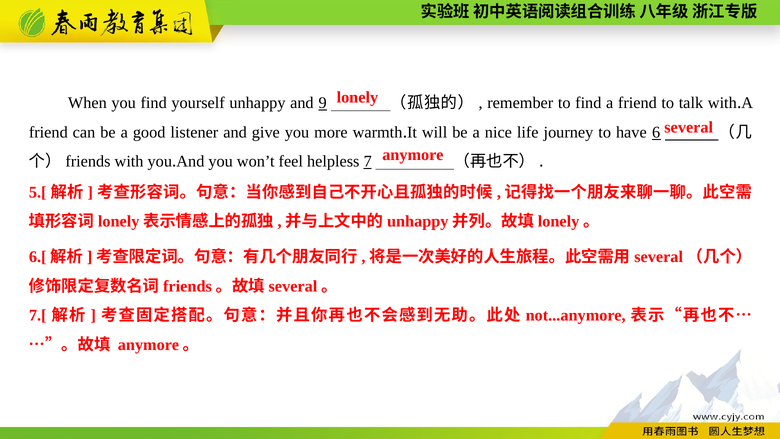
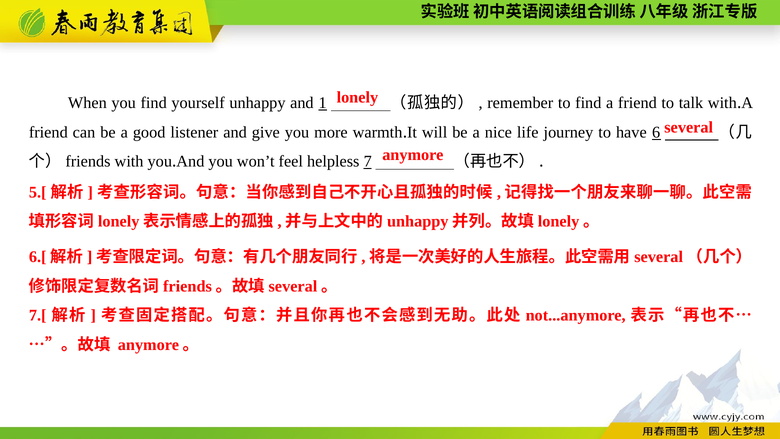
9: 9 -> 1
